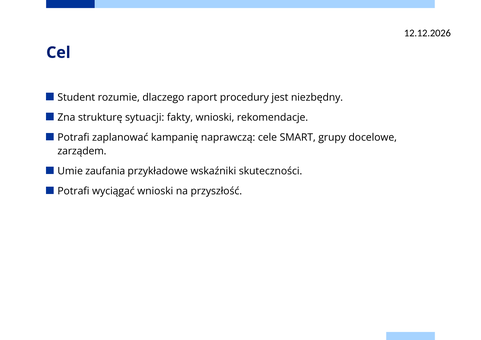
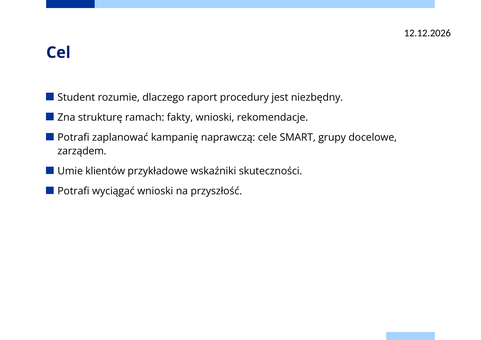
sytuacji: sytuacji -> ramach
zaufania: zaufania -> klientów
